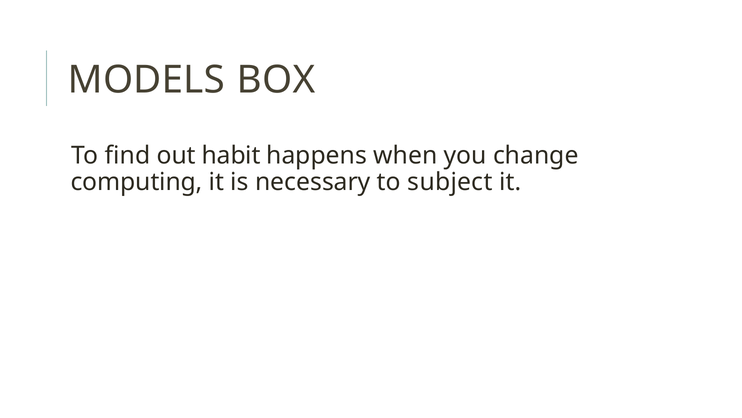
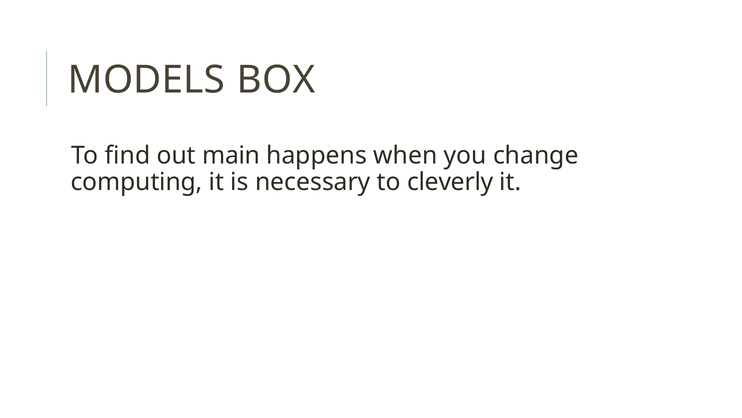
habit: habit -> main
subject: subject -> cleverly
